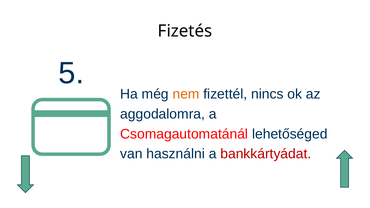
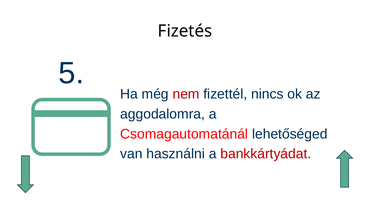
nem colour: orange -> red
